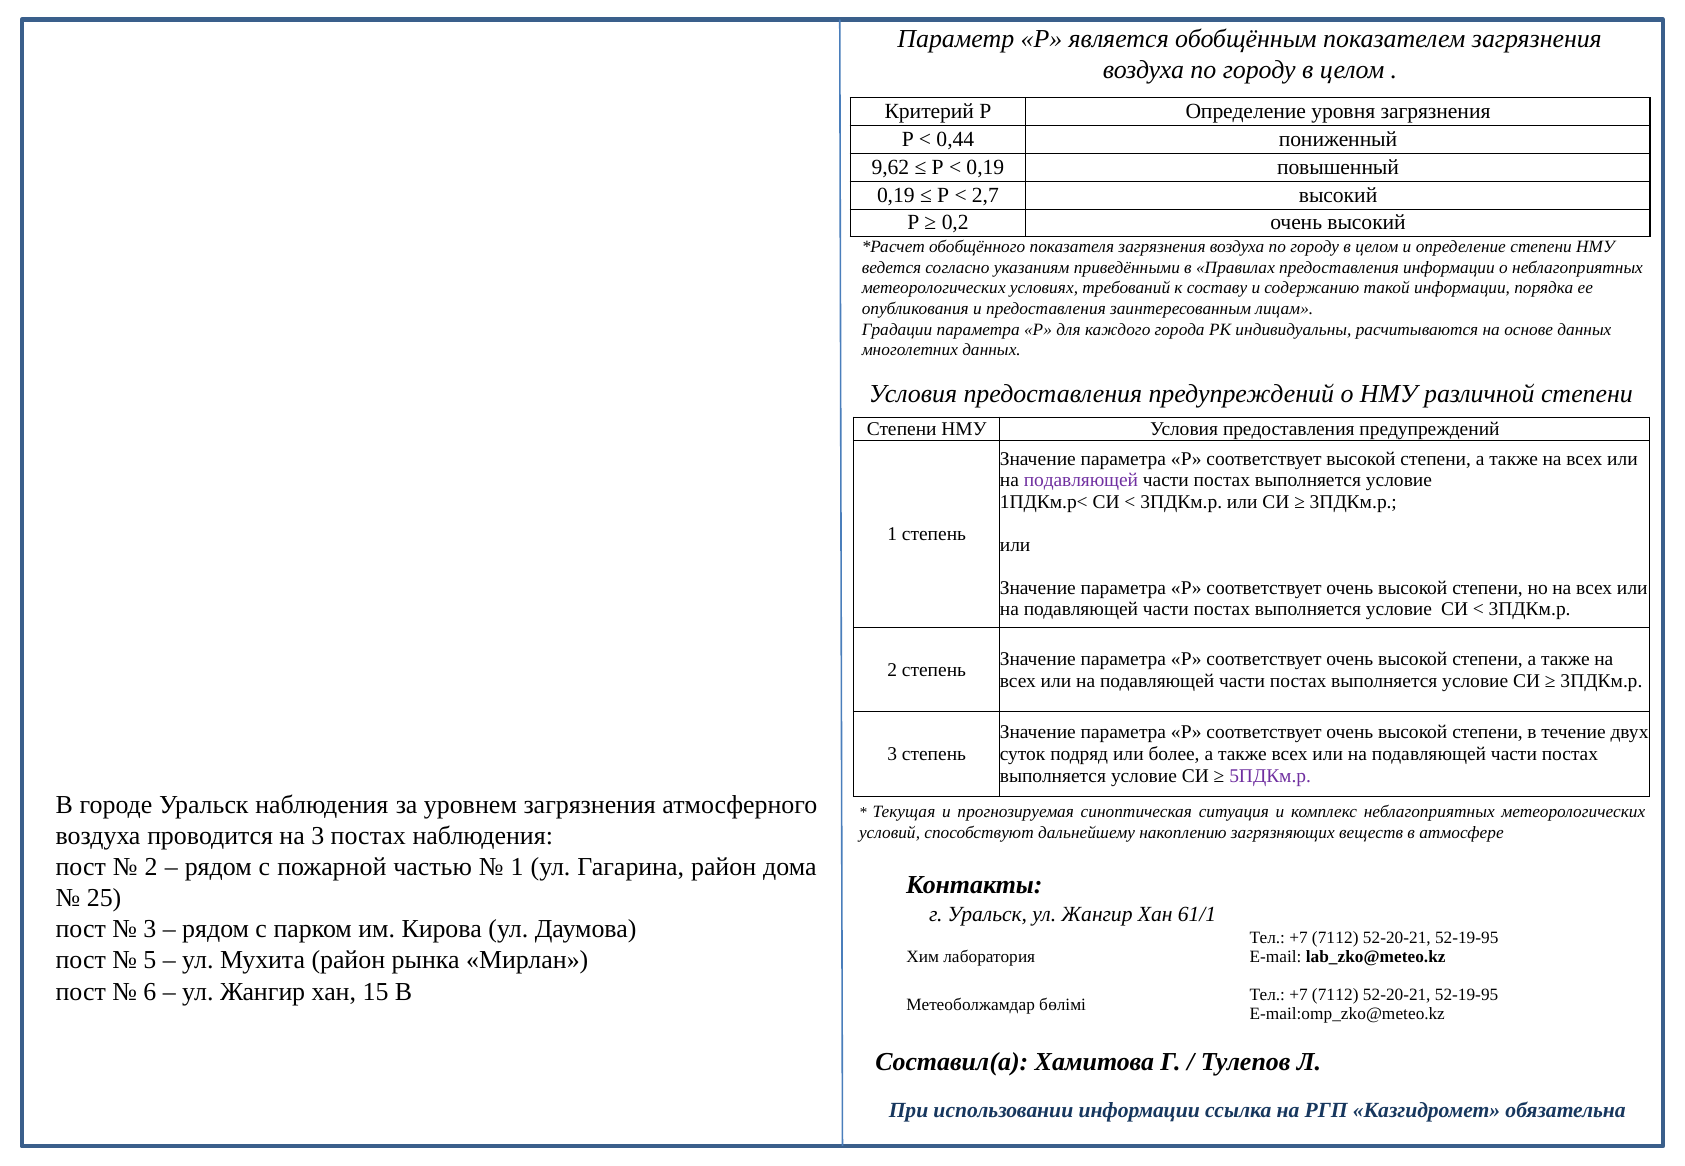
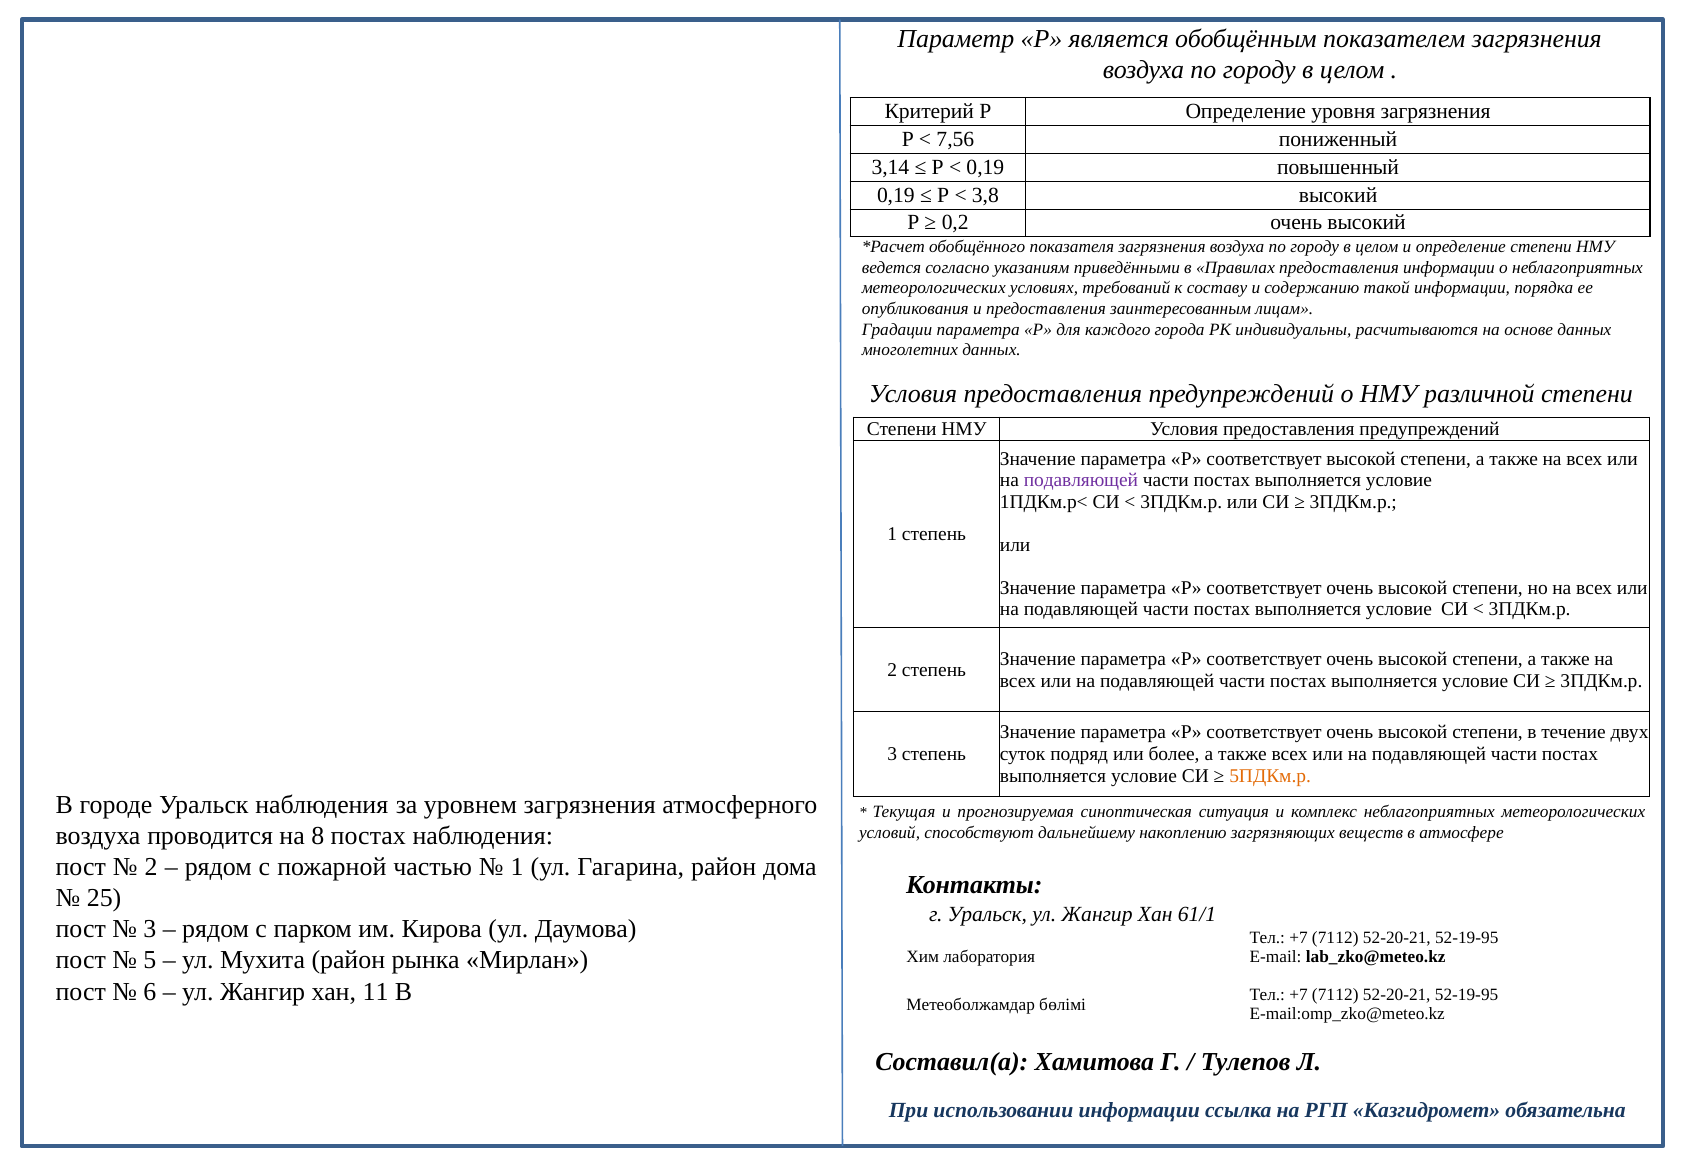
0,44: 0,44 -> 7,56
9,62: 9,62 -> 3,14
2,7: 2,7 -> 3,8
5ПДКм.р colour: purple -> orange
на 3: 3 -> 8
15: 15 -> 11
